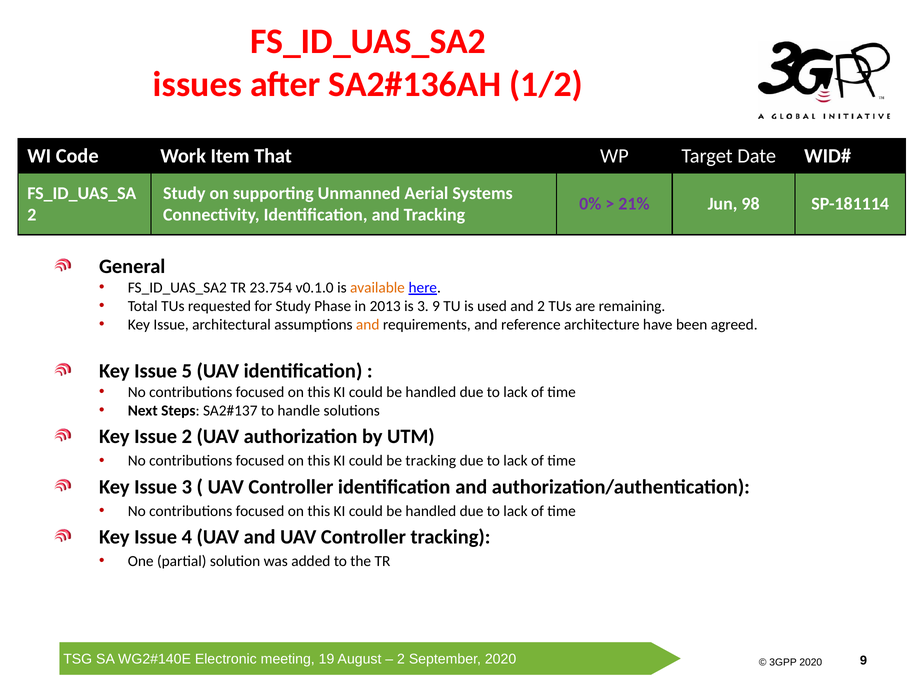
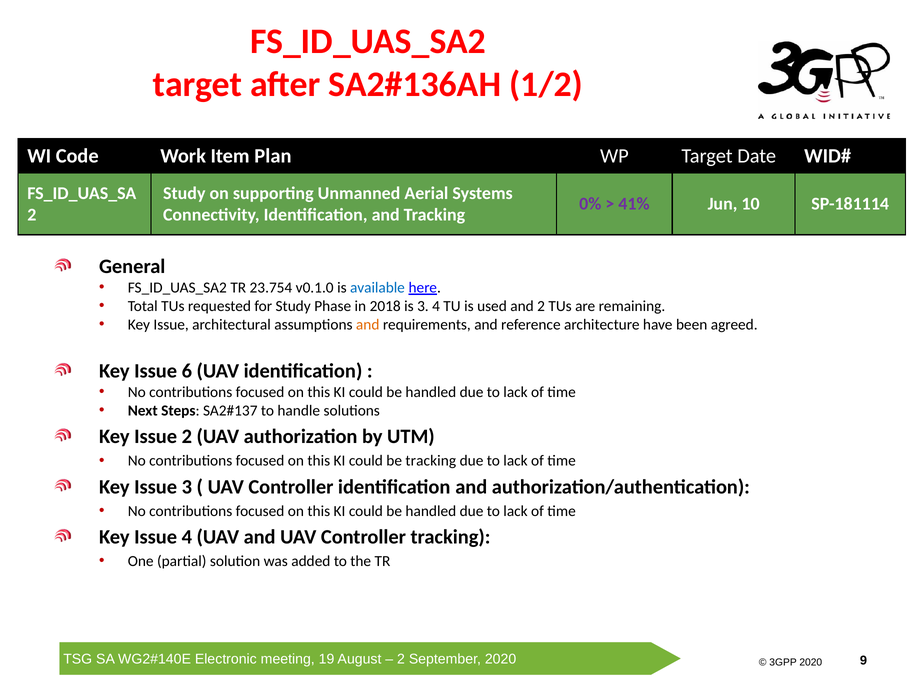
issues at (197, 85): issues -> target
That: That -> Plan
21%: 21% -> 41%
98: 98 -> 10
available colour: orange -> blue
2013: 2013 -> 2018
3 9: 9 -> 4
5: 5 -> 6
